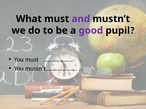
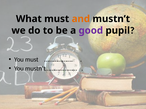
and colour: purple -> orange
